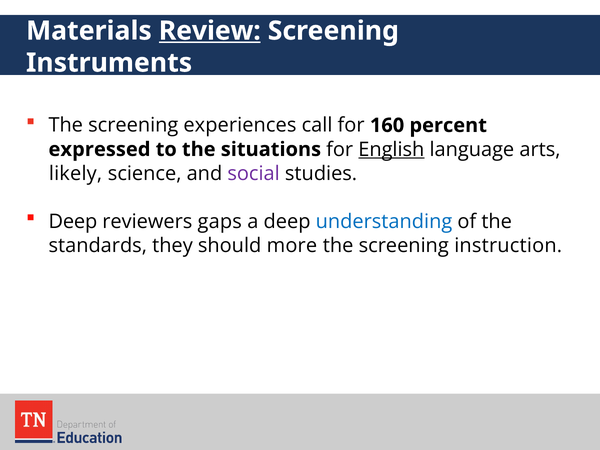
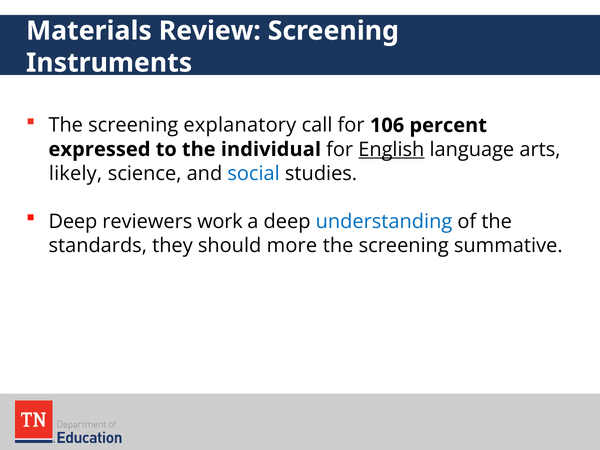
Review underline: present -> none
experiences: experiences -> explanatory
160: 160 -> 106
situations: situations -> individual
social colour: purple -> blue
gaps: gaps -> work
instruction: instruction -> summative
